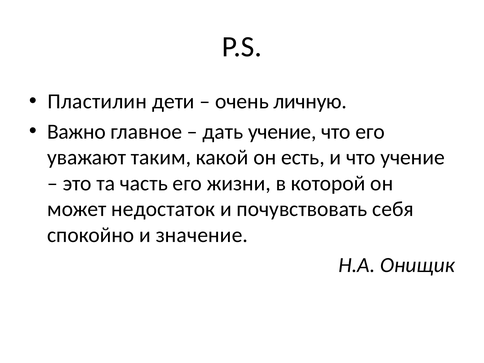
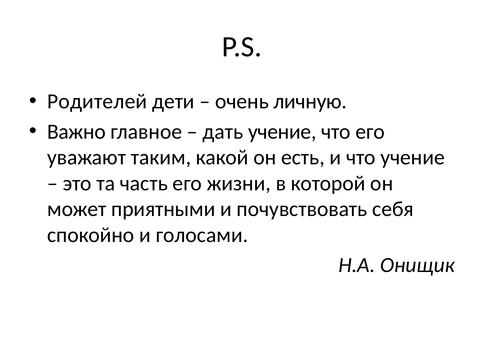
Пластилин: Пластилин -> Родителей
недостаток: недостаток -> приятными
значение: значение -> голосами
